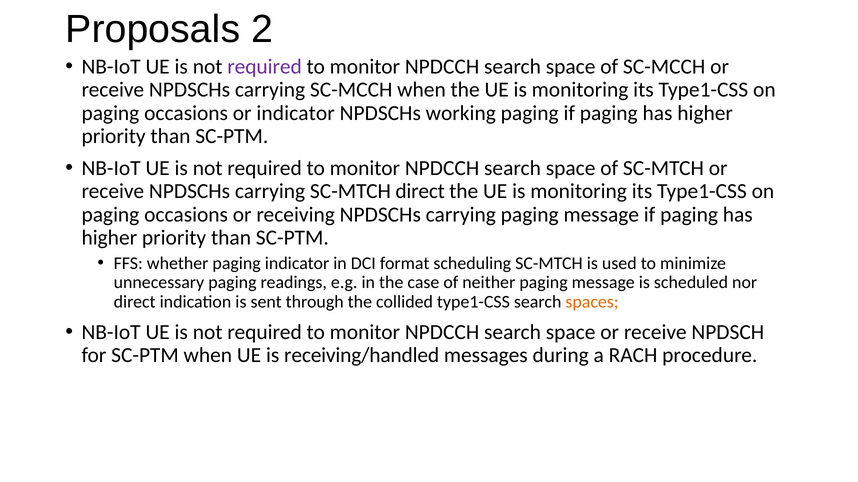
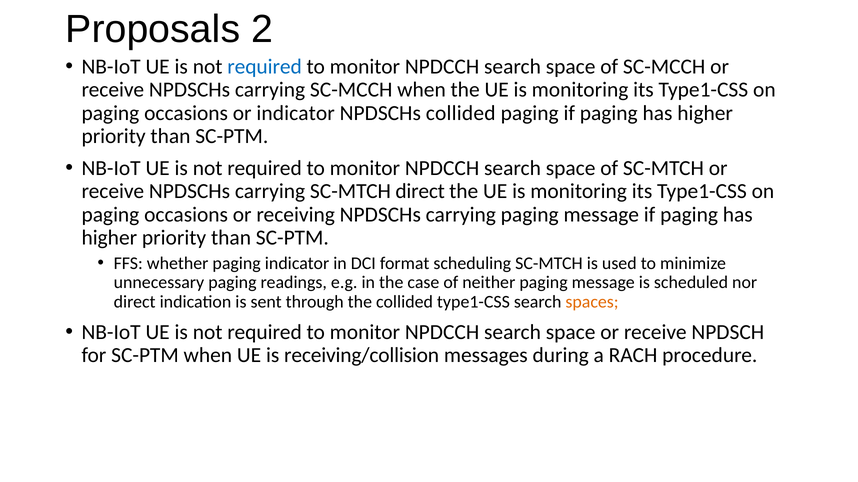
required at (265, 67) colour: purple -> blue
NPDSCHs working: working -> collided
receiving/handled: receiving/handled -> receiving/collision
